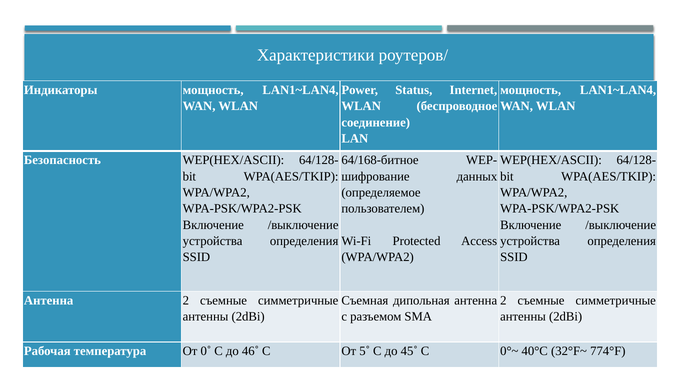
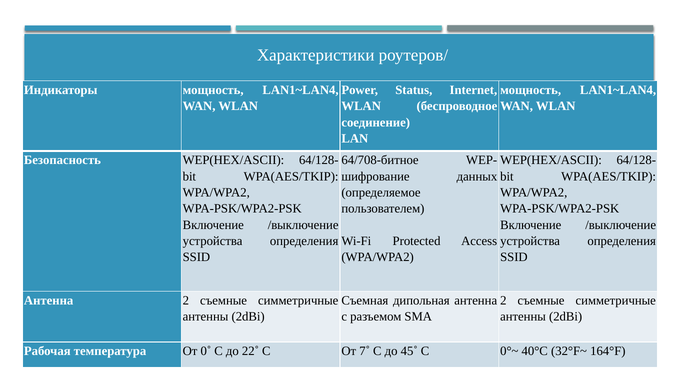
64/168-битное: 64/168-битное -> 64/708-битное
46˚: 46˚ -> 22˚
5˚: 5˚ -> 7˚
774°F: 774°F -> 164°F
